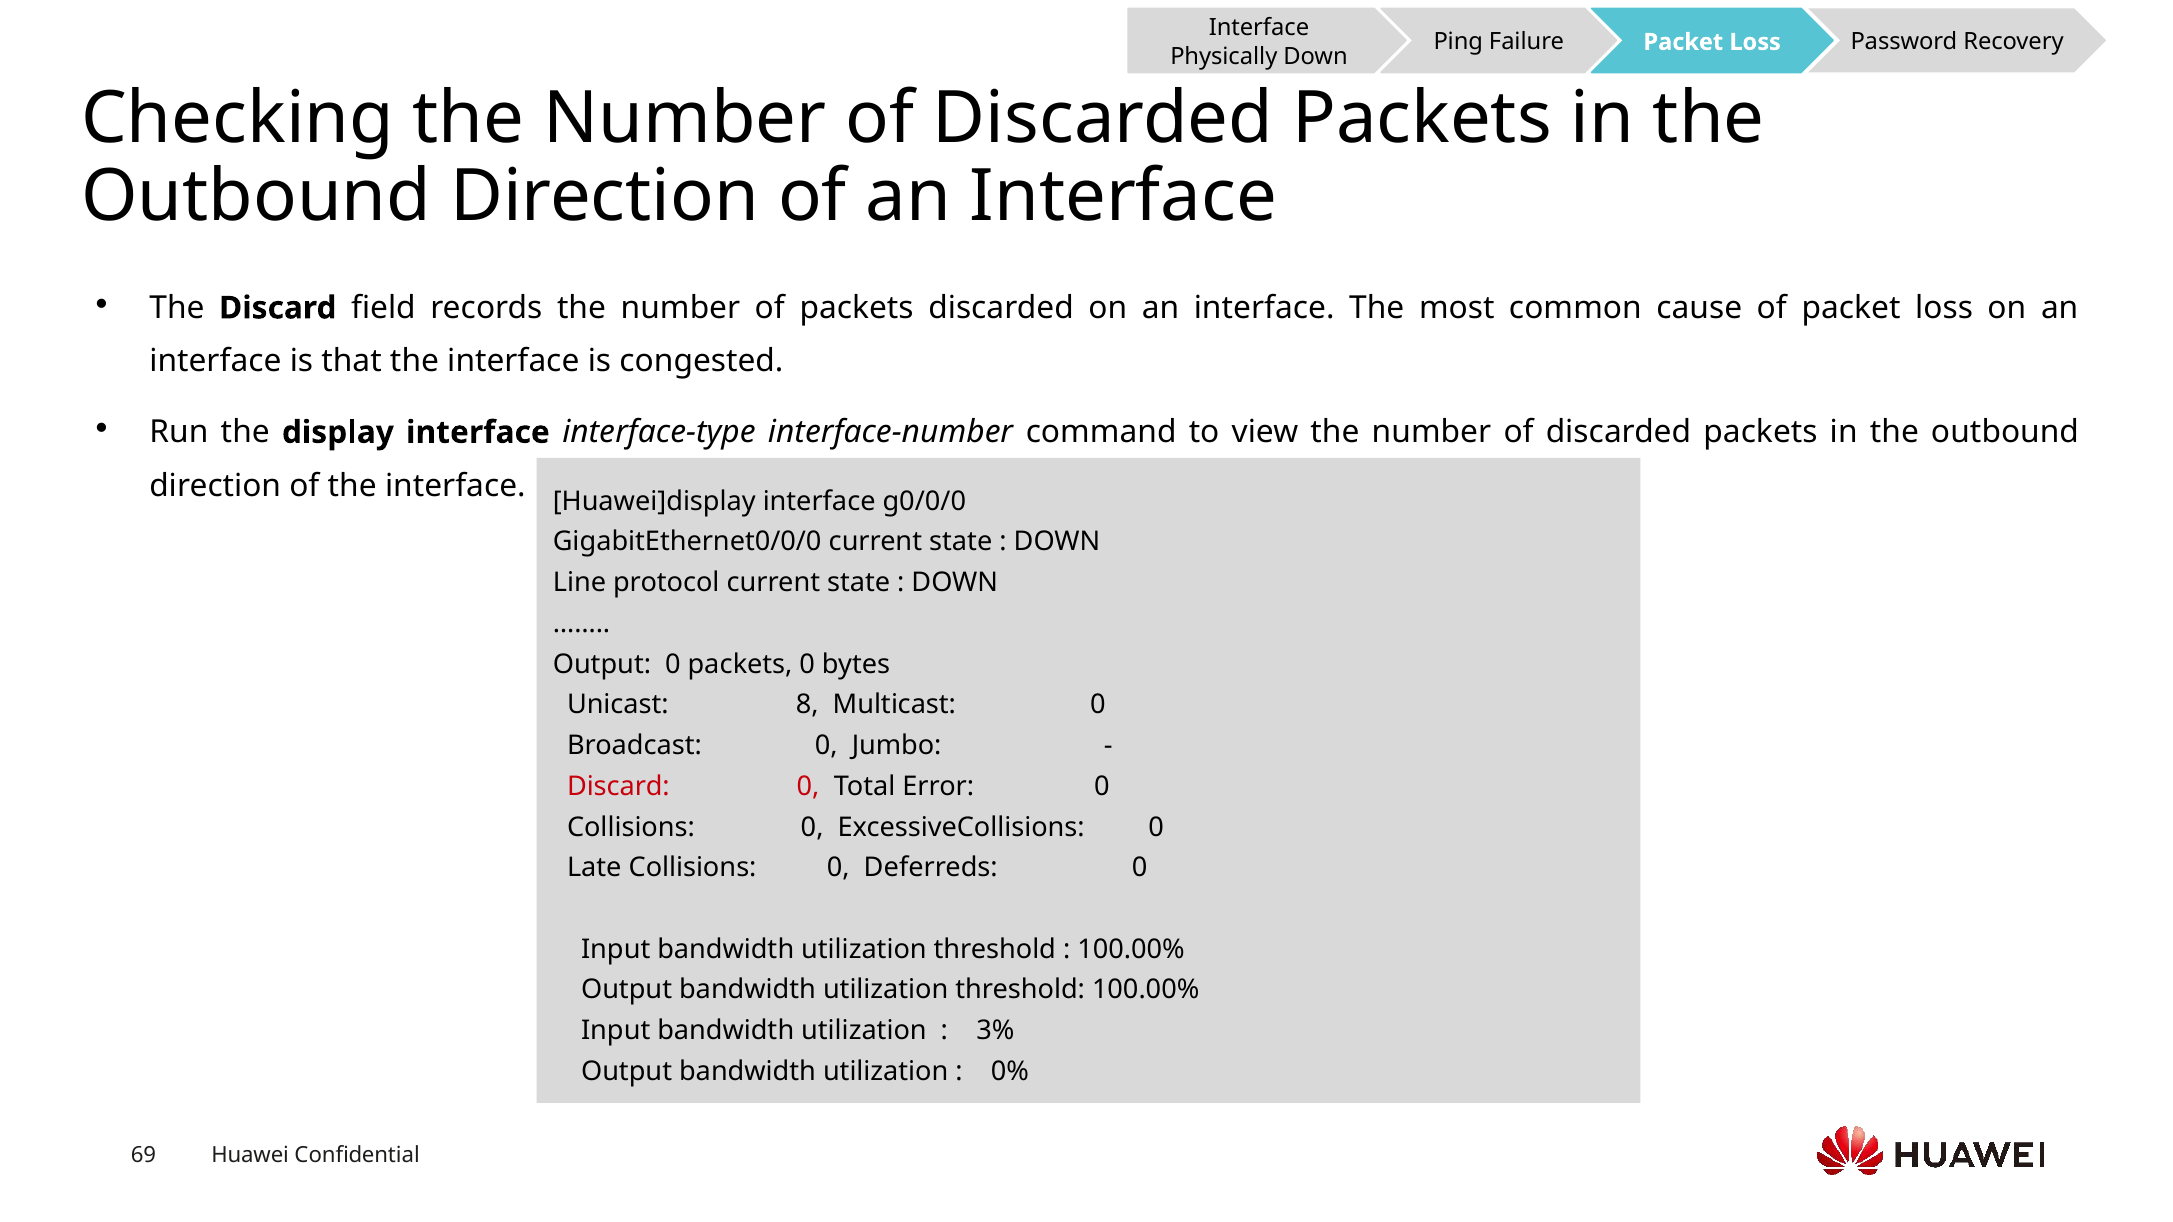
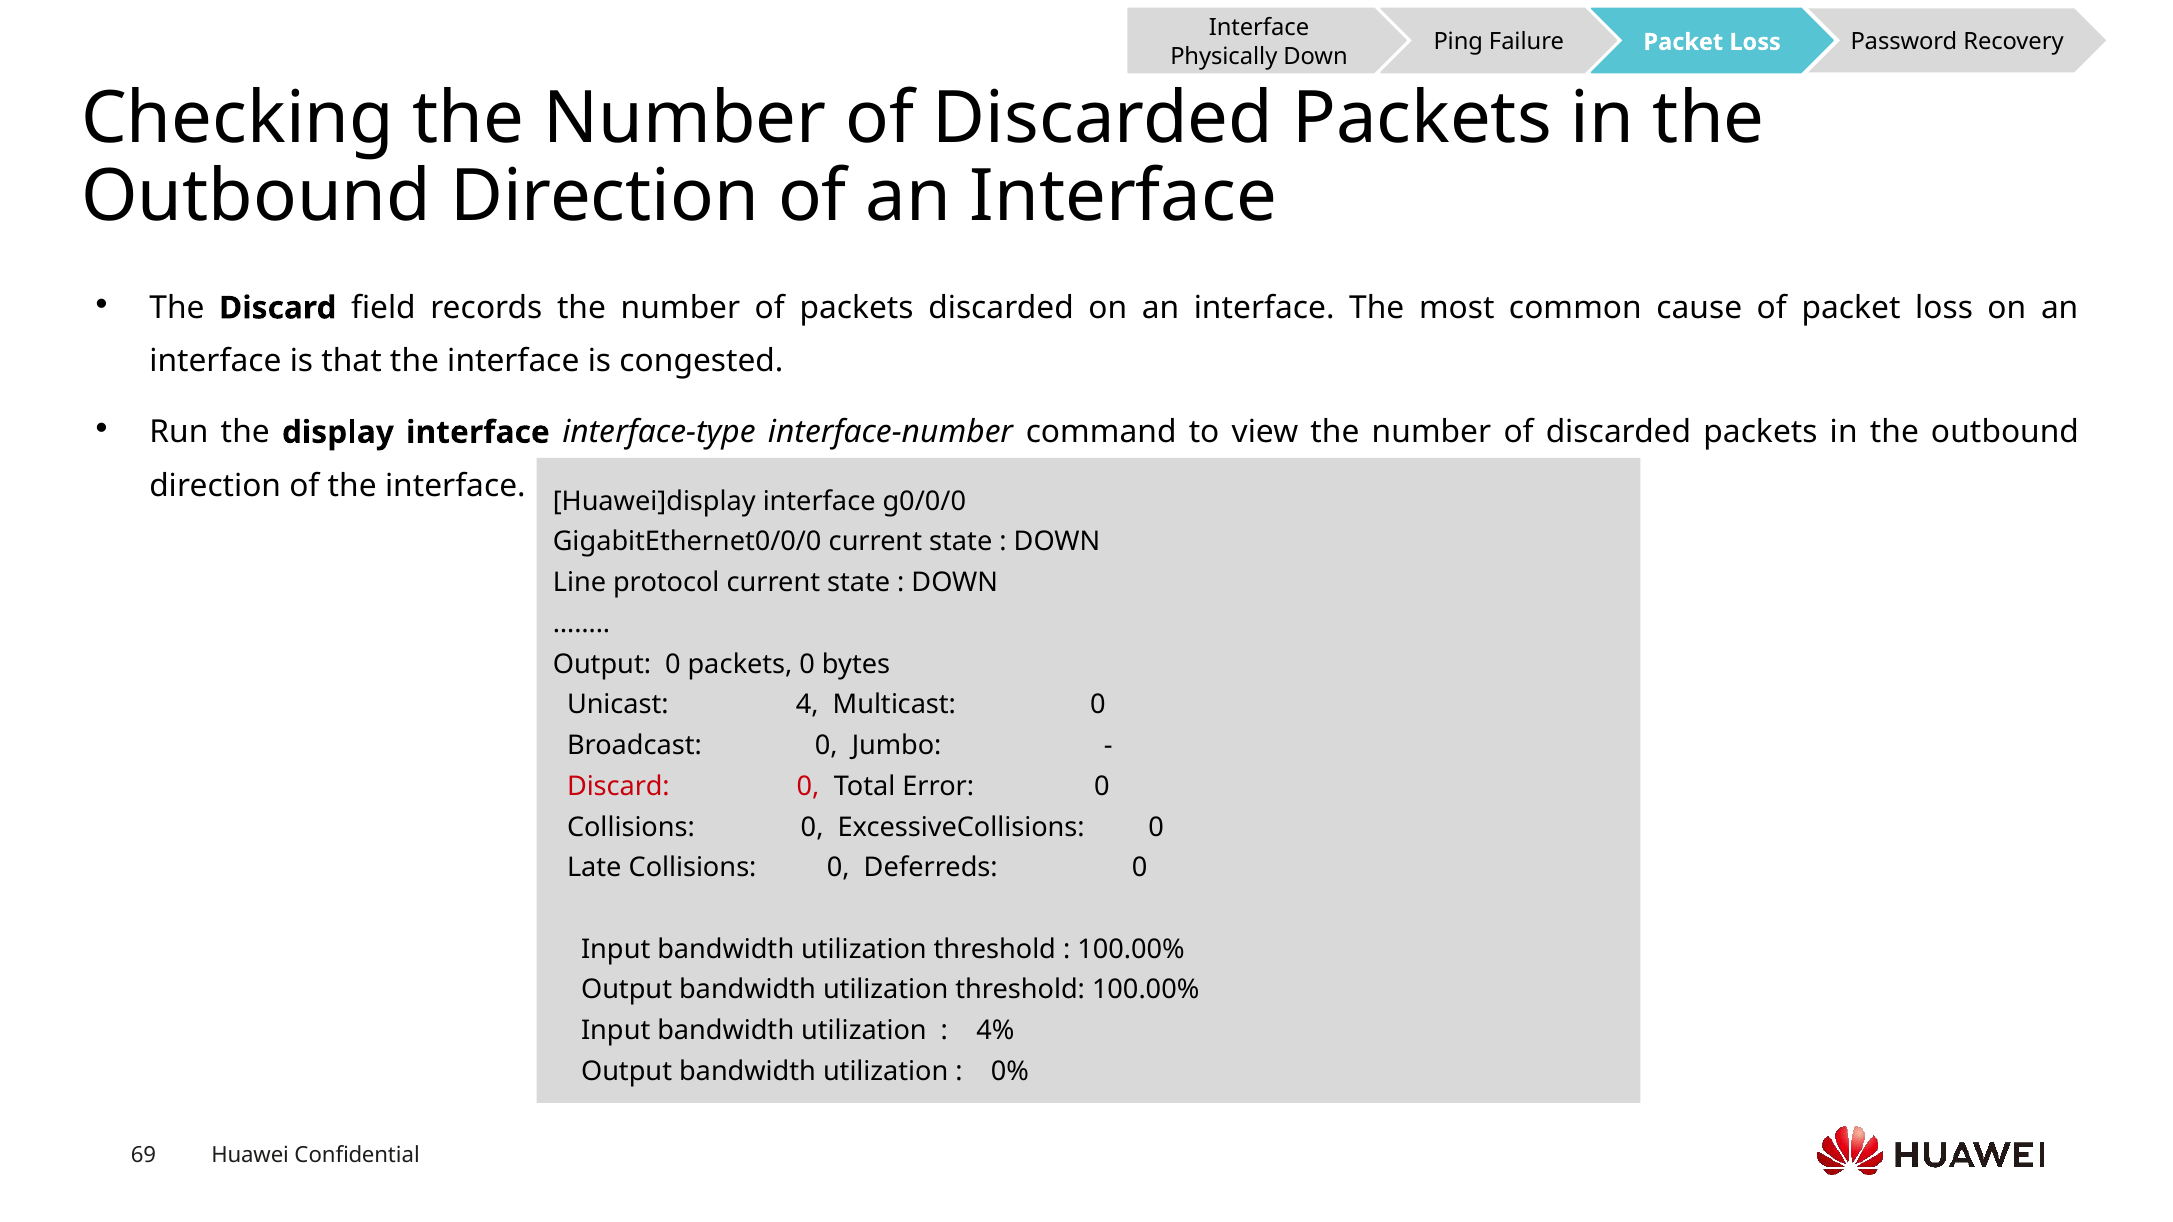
8: 8 -> 4
3%: 3% -> 4%
